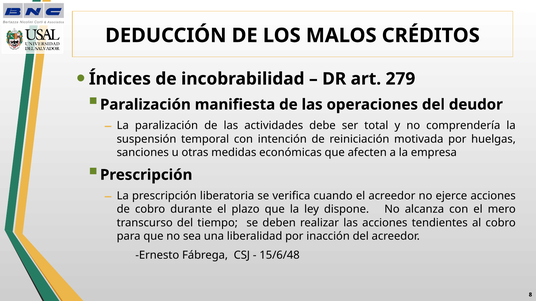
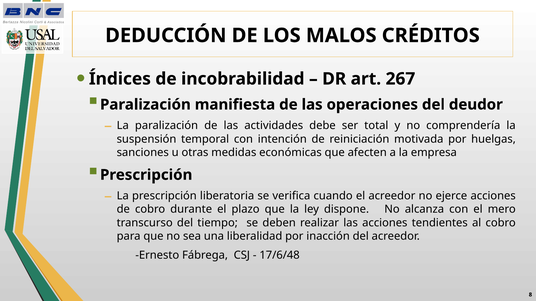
279: 279 -> 267
15/6/48: 15/6/48 -> 17/6/48
